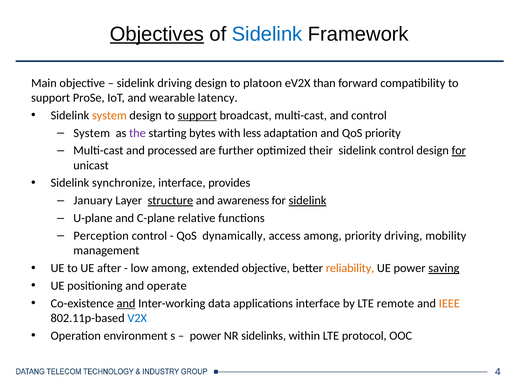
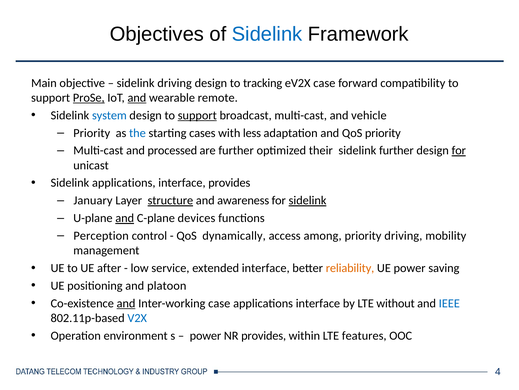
Objectives underline: present -> none
platoon: platoon -> tracking
eV2X than: than -> case
ProSe underline: none -> present
and at (137, 98) underline: none -> present
latency: latency -> remote
system at (109, 115) colour: orange -> blue
and control: control -> vehicle
System at (92, 133): System -> Priority
the colour: purple -> blue
bytes: bytes -> cases
sidelink control: control -> further
Sidelink synchronize: synchronize -> applications
and at (125, 218) underline: none -> present
relative: relative -> devices
low among: among -> service
extended objective: objective -> interface
saving underline: present -> none
operate: operate -> platoon
Inter-working data: data -> case
remote: remote -> without
IEEE colour: orange -> blue
NR sidelinks: sidelinks -> provides
protocol: protocol -> features
